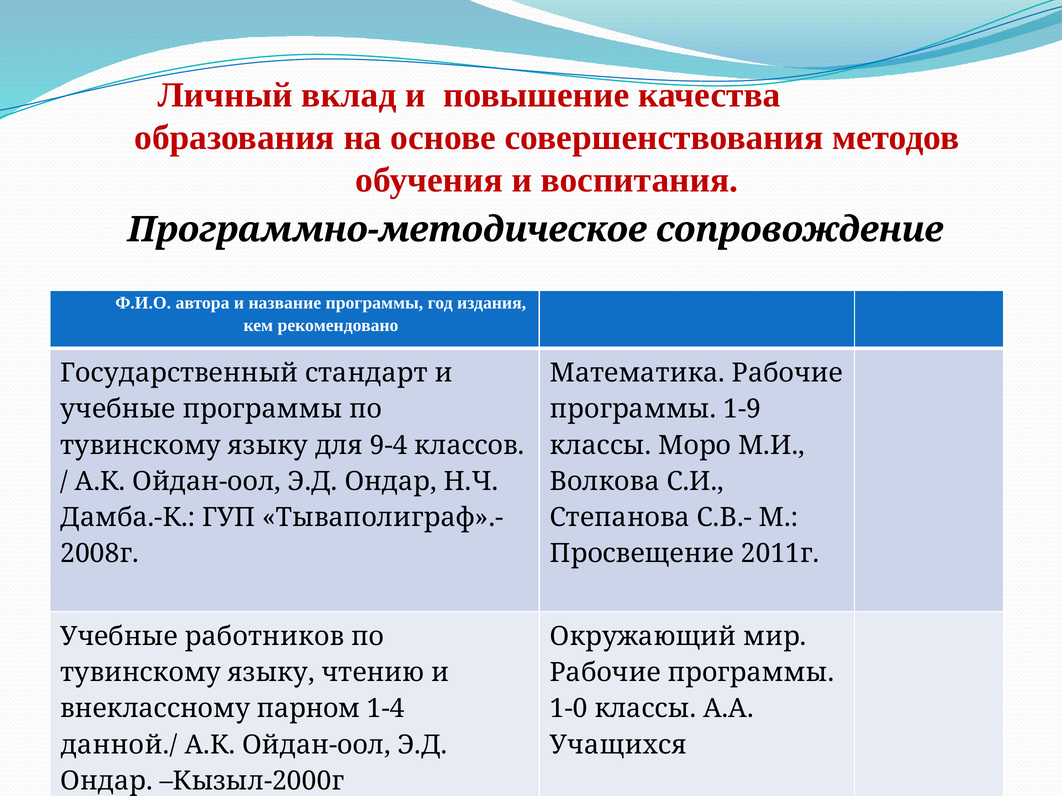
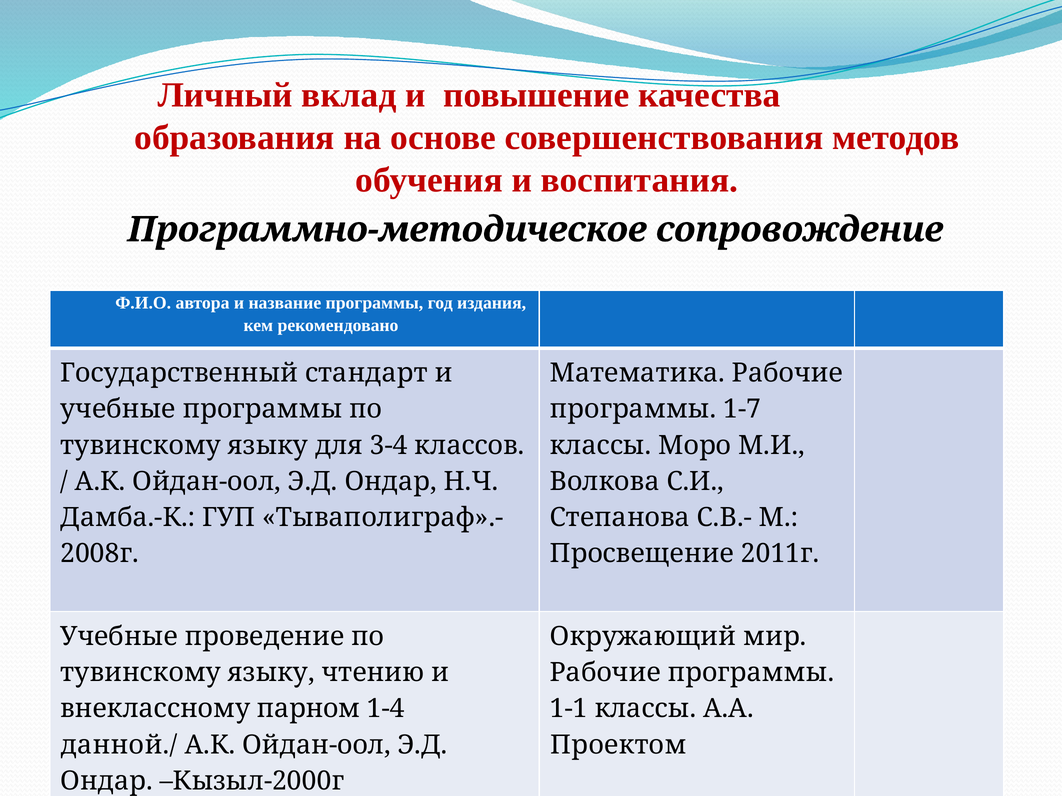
1-9: 1-9 -> 1-7
9-4: 9-4 -> 3-4
работников: работников -> проведение
1-0: 1-0 -> 1-1
Учащихся: Учащихся -> Проектом
